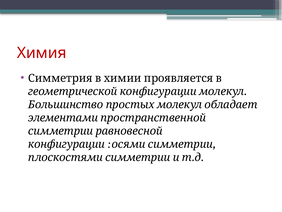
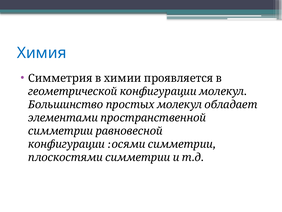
Химия colour: red -> blue
